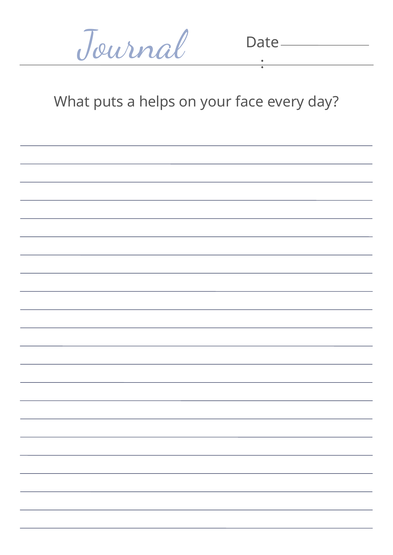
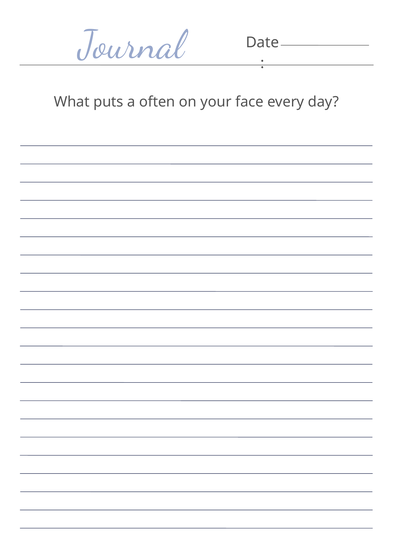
helps: helps -> often
